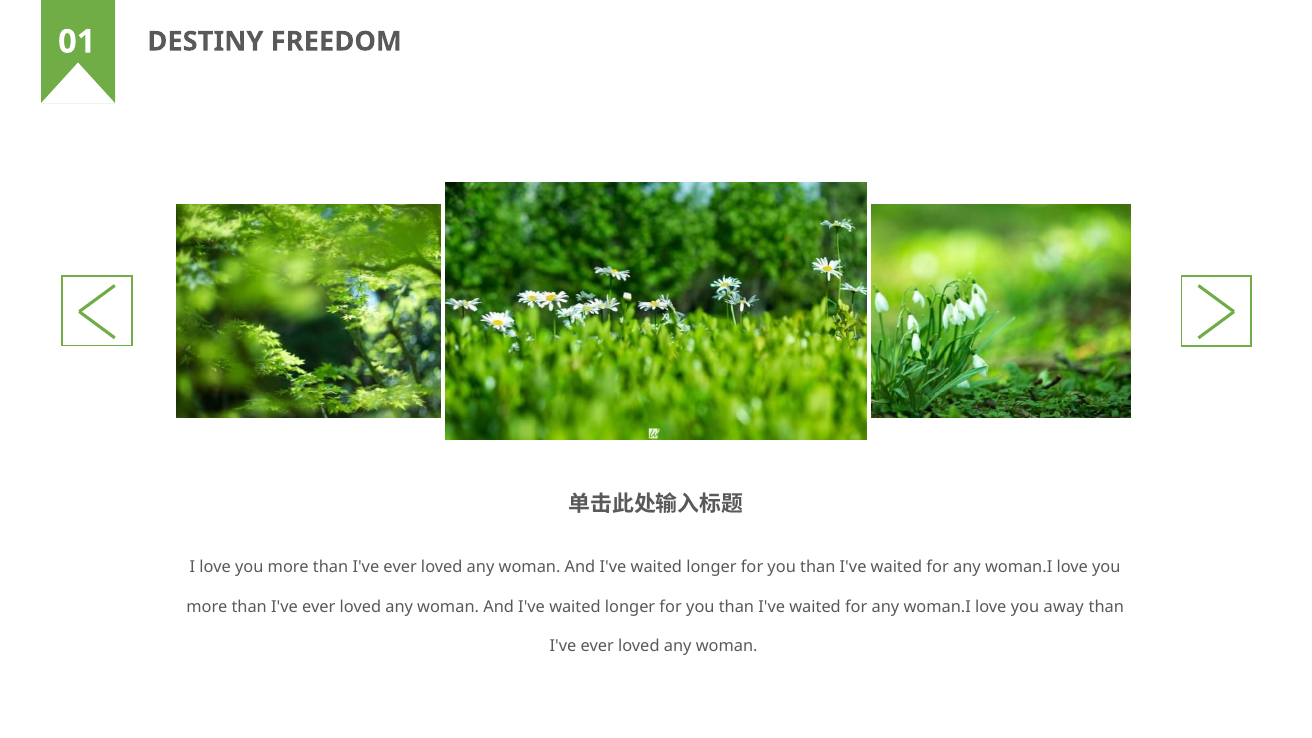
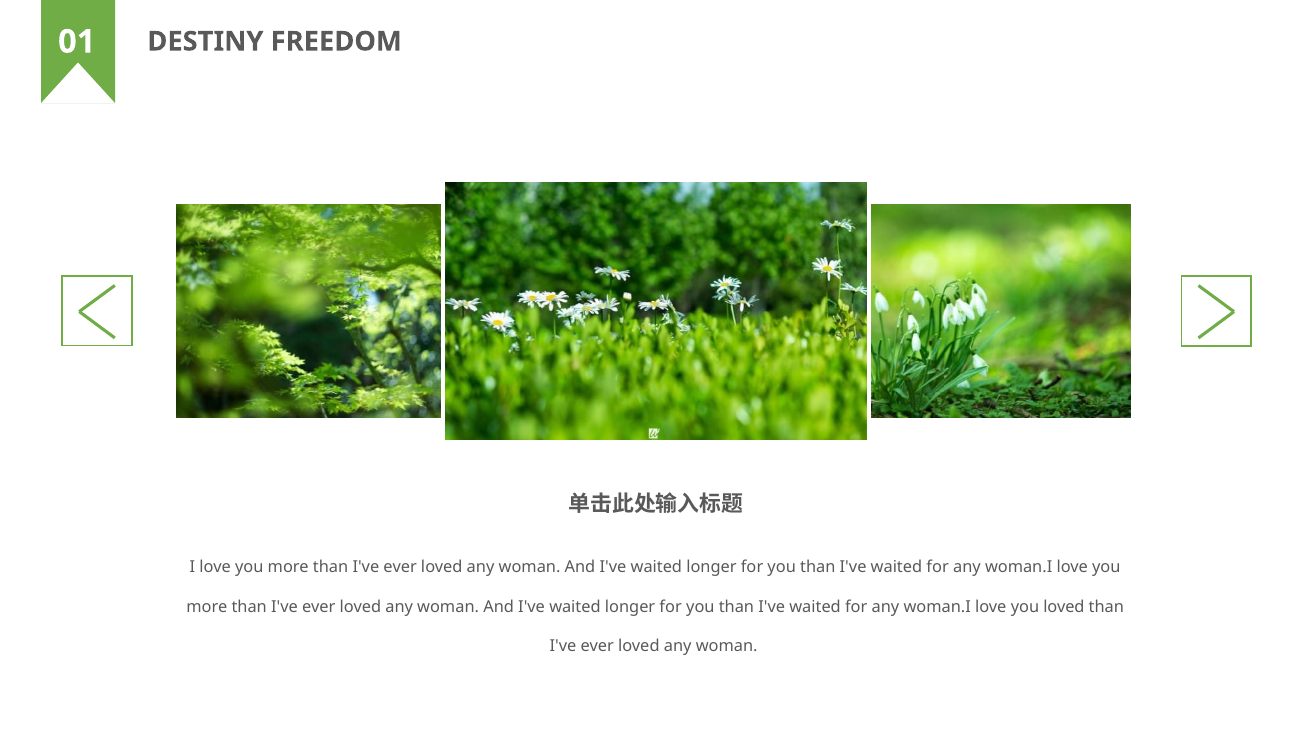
you away: away -> loved
